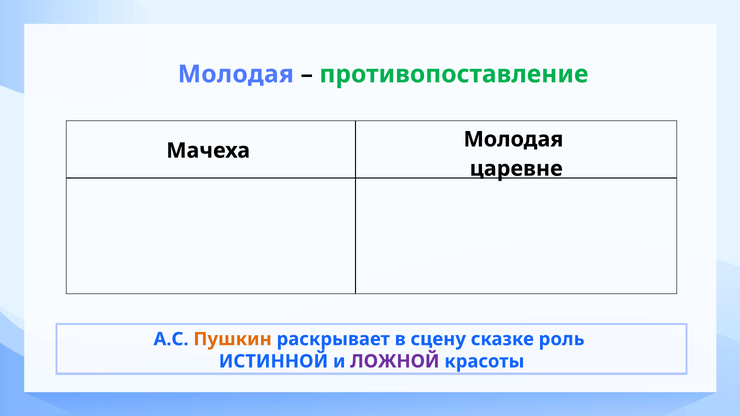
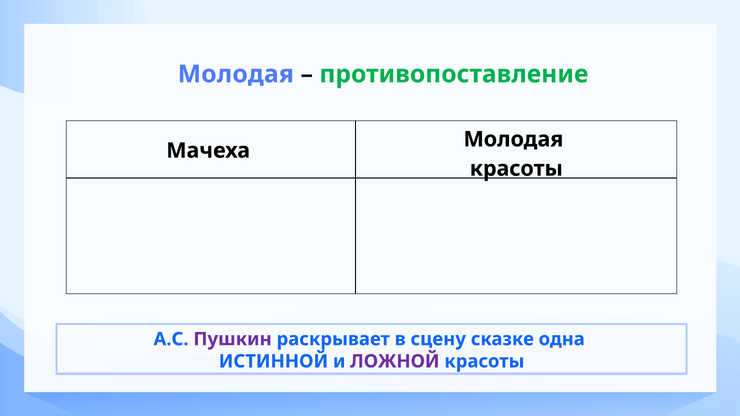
царевне at (516, 169): царевне -> красоты
Пушкин colour: orange -> purple
роль: роль -> одна
